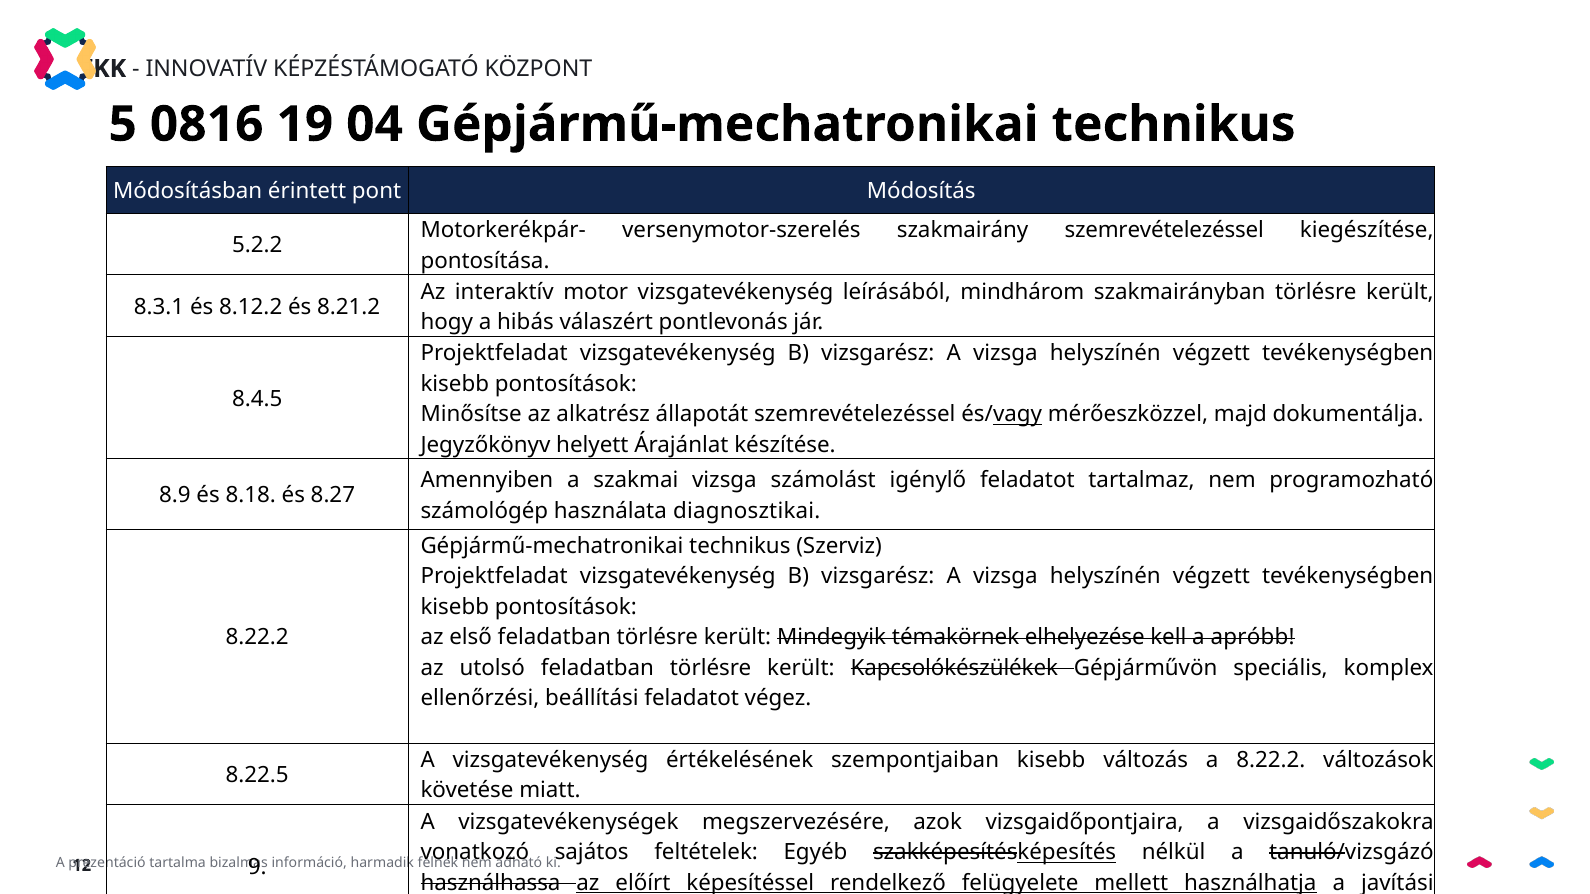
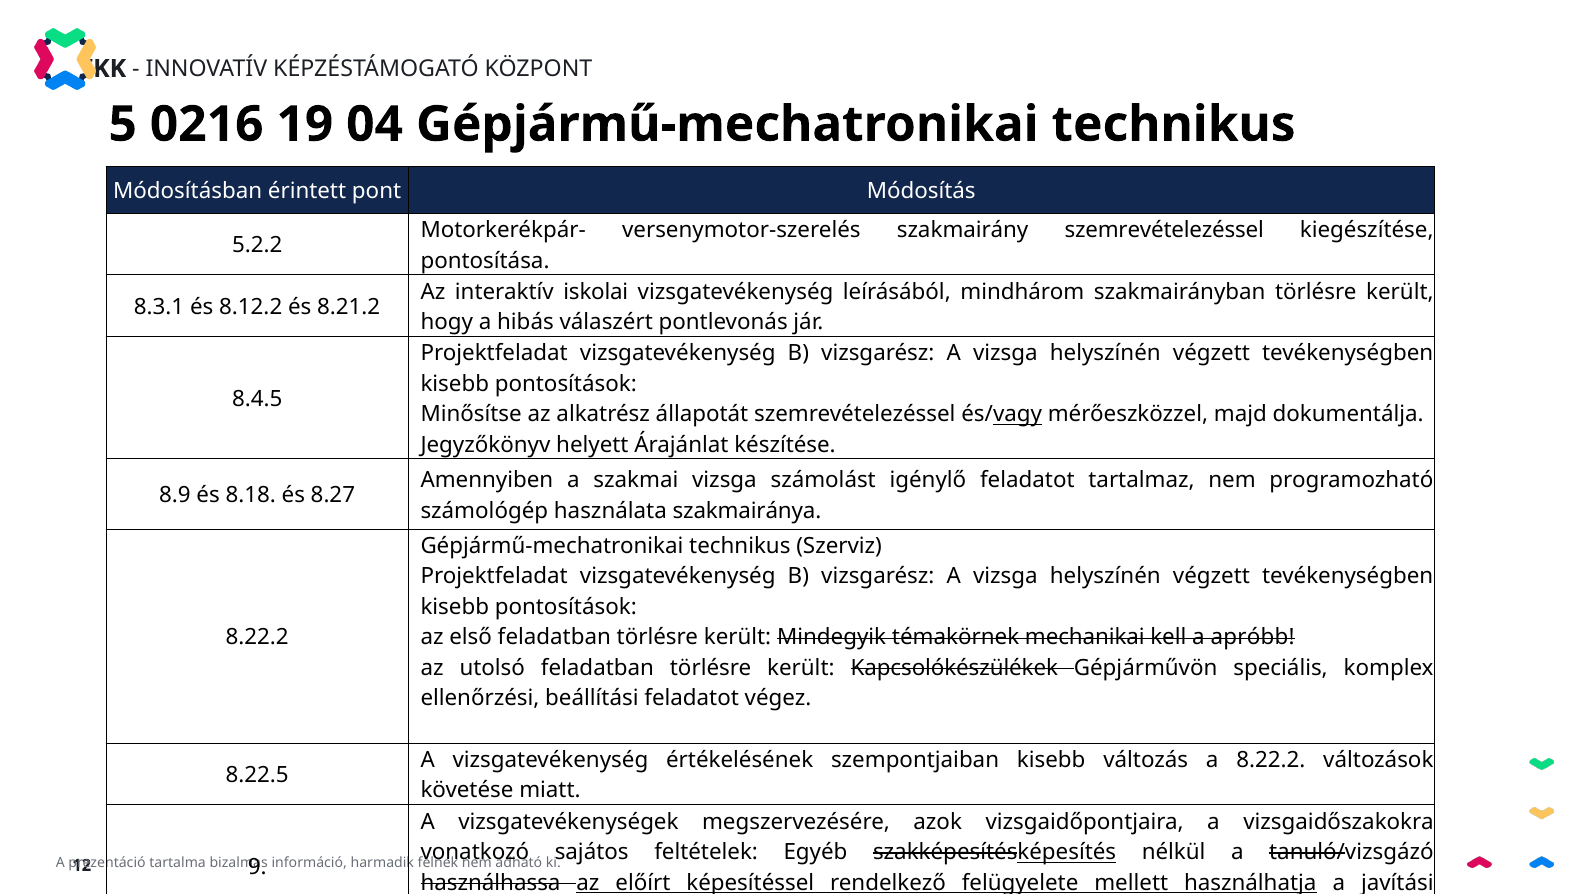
0816: 0816 -> 0216
motor: motor -> iskolai
diagnosztikai: diagnosztikai -> szakmairánya
elhelyezése: elhelyezése -> mechanikai
